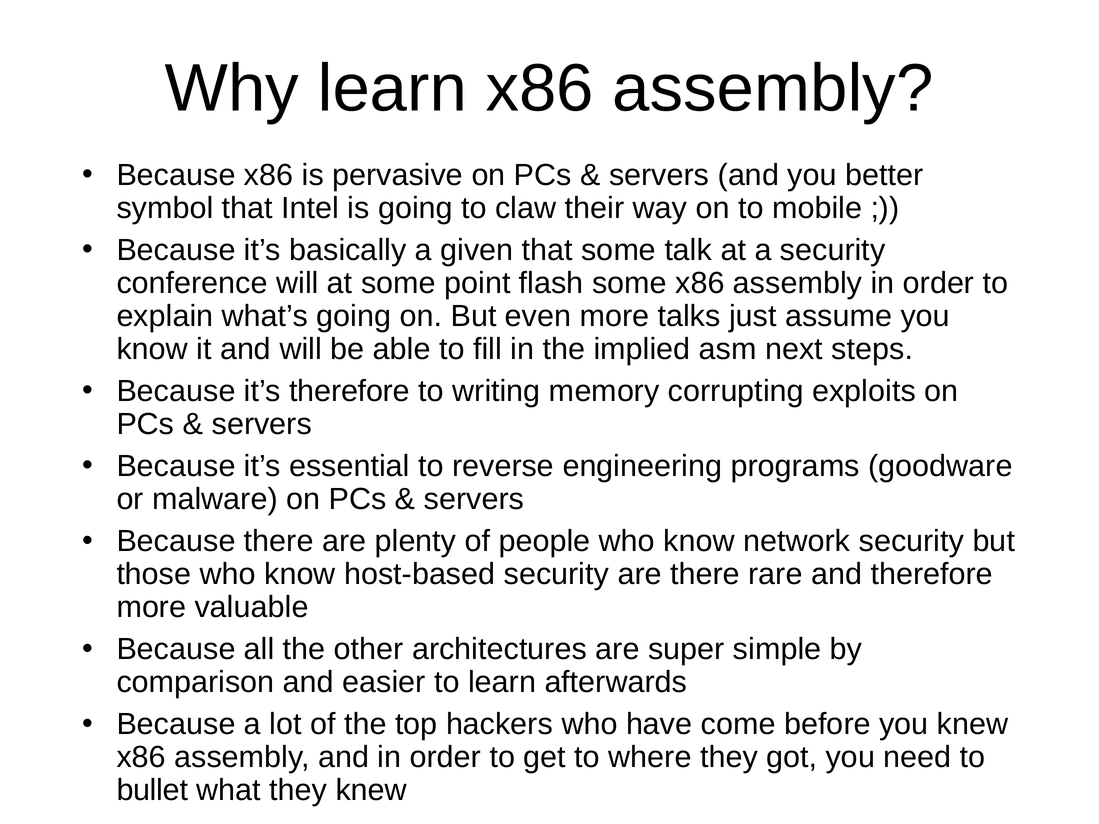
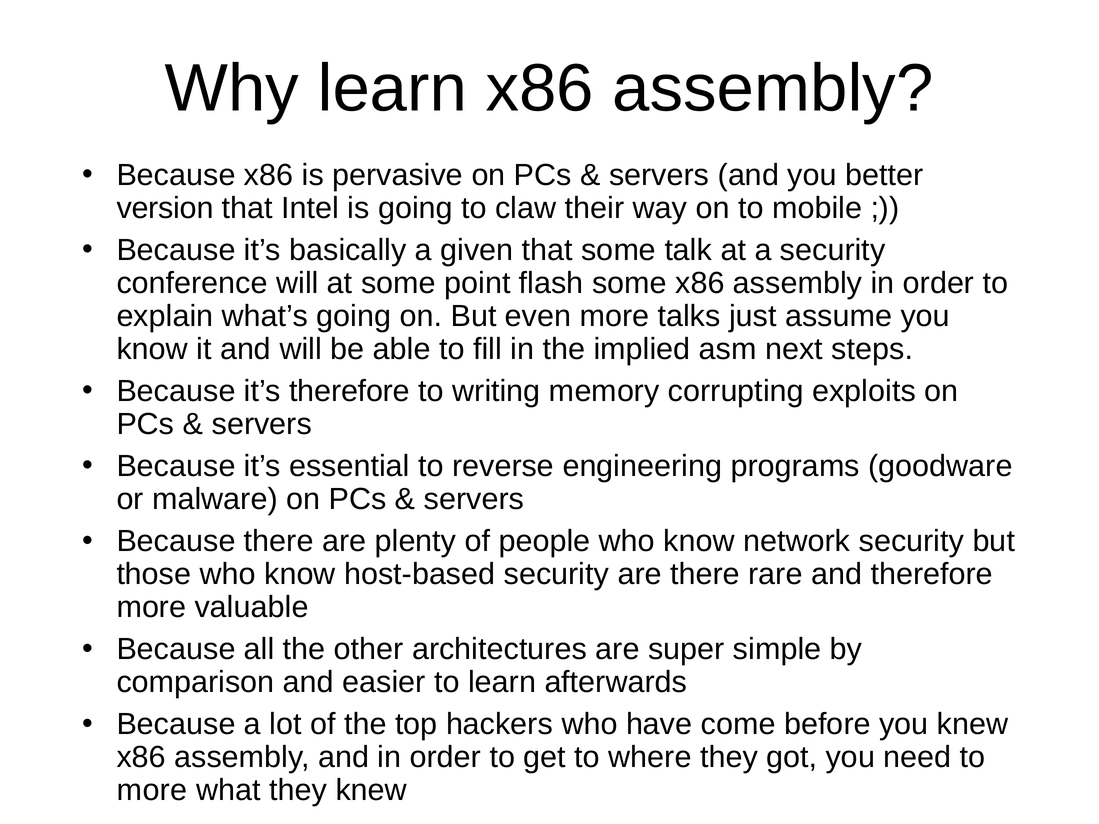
symbol: symbol -> version
bullet at (152, 791): bullet -> more
